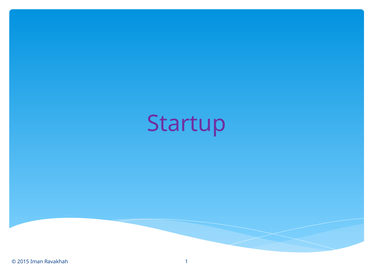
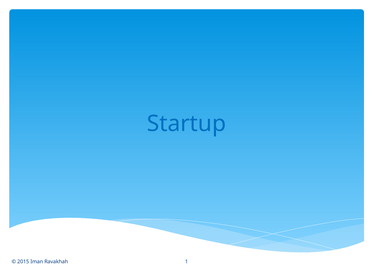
Startup colour: purple -> blue
